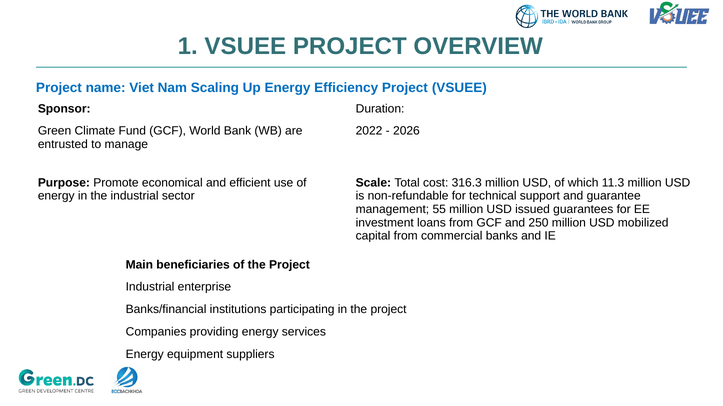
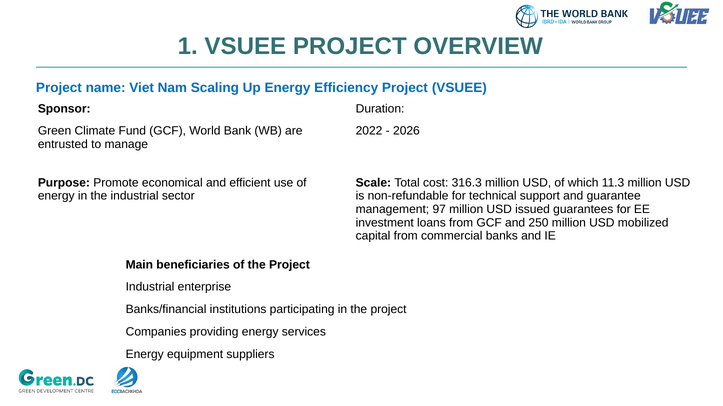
55: 55 -> 97
